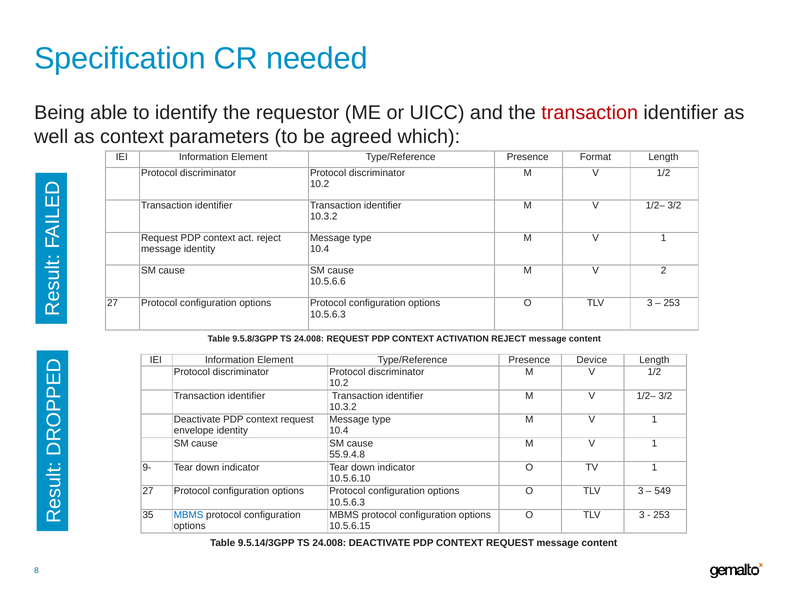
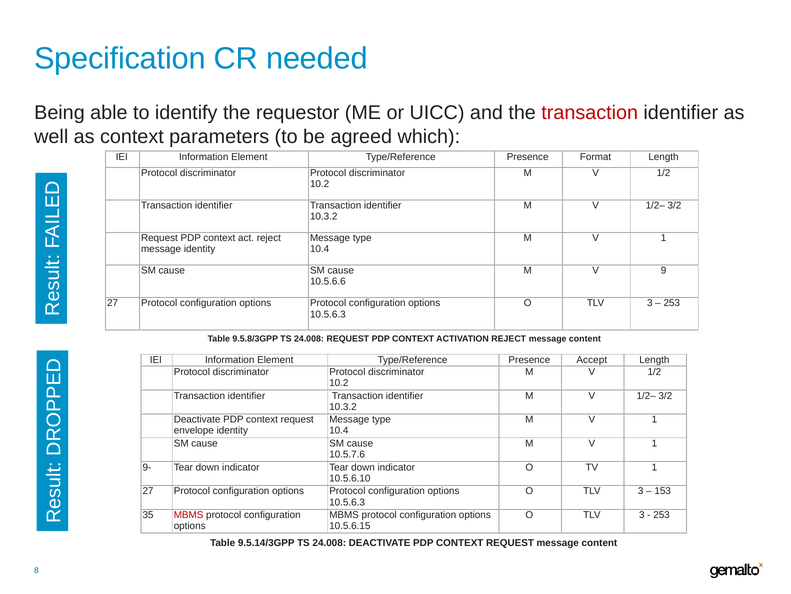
2: 2 -> 9
Device: Device -> Accept
55.9.4.8: 55.9.4.8 -> 10.5.7.6
549: 549 -> 153
MBMS at (189, 514) colour: blue -> red
